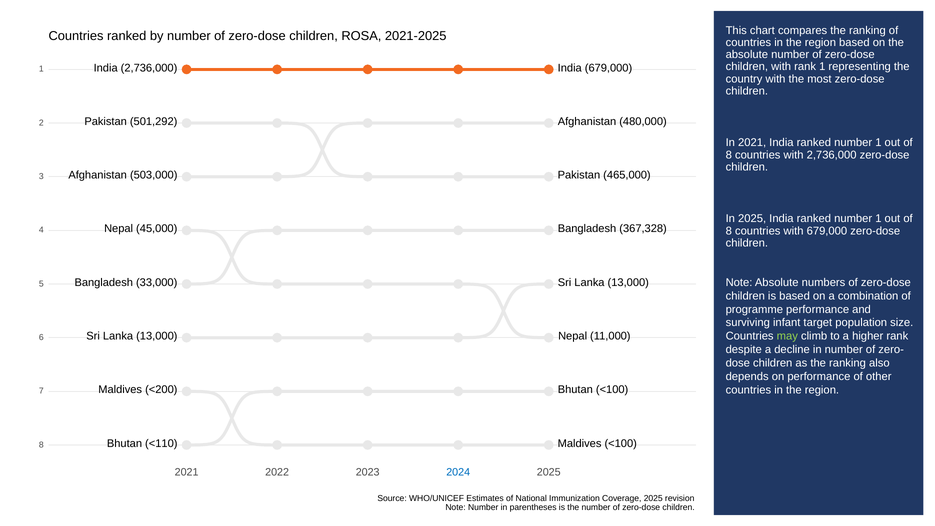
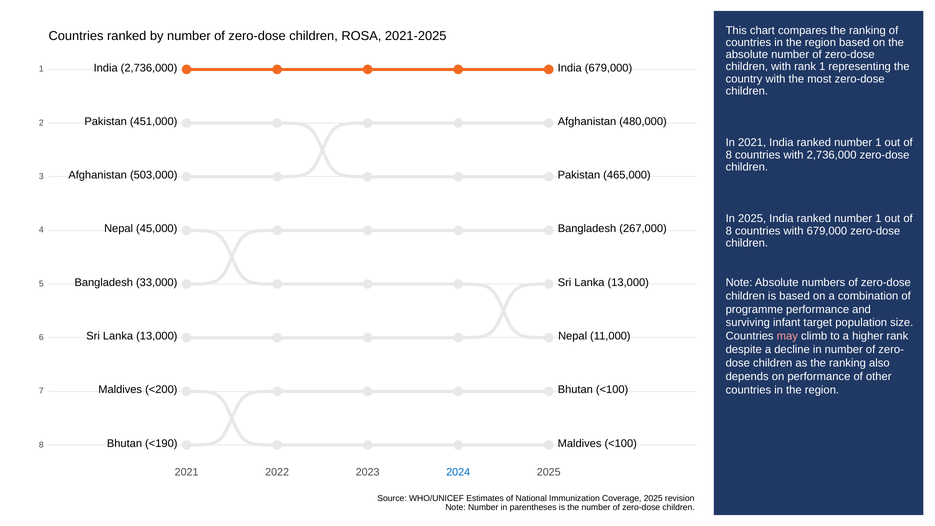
501,292: 501,292 -> 451,000
367,328: 367,328 -> 267,000
may colour: light green -> pink
<110: <110 -> <190
